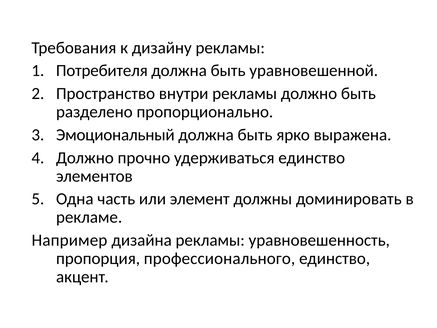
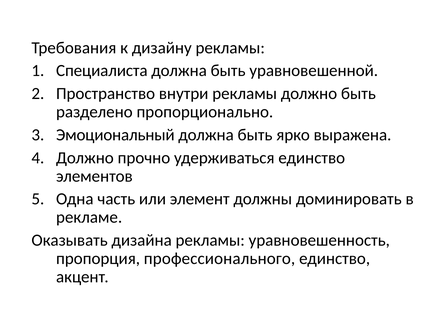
Потребителя: Потребителя -> Специалиста
Например: Например -> Оказывать
